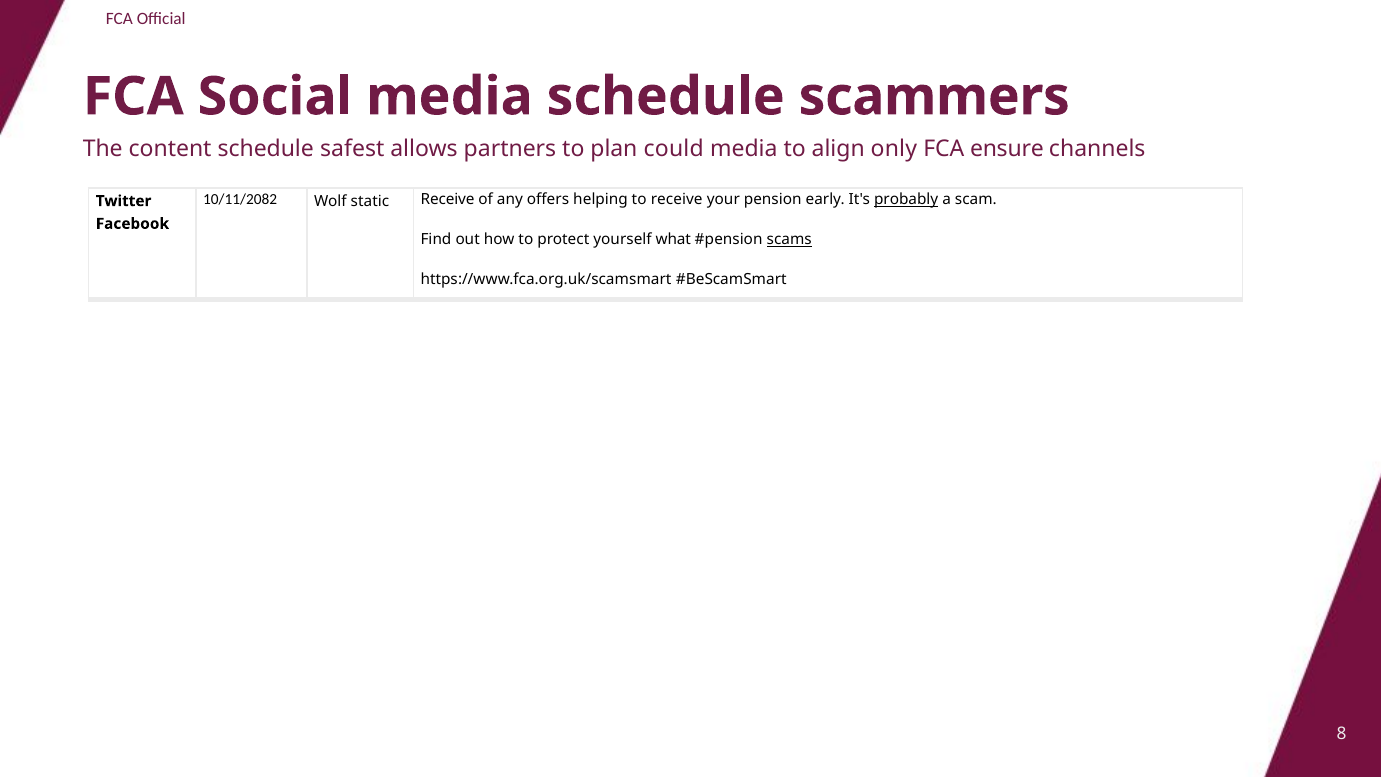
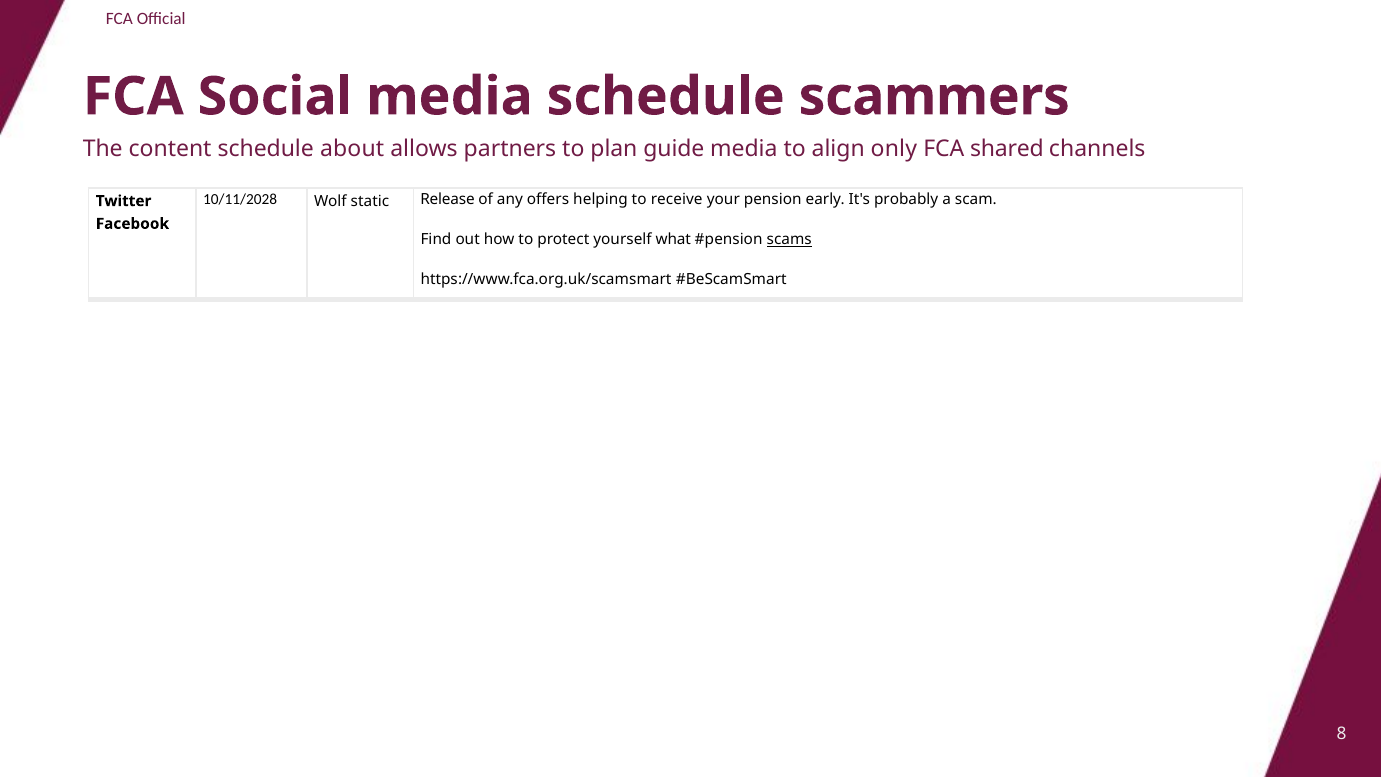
safest: safest -> about
could: could -> guide
ensure: ensure -> shared
10/11/2082: 10/11/2082 -> 10/11/2028
static Receive: Receive -> Release
probably underline: present -> none
